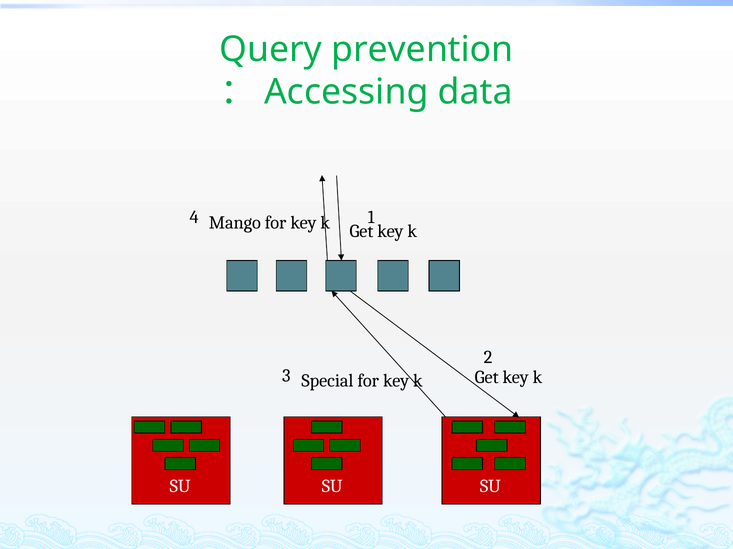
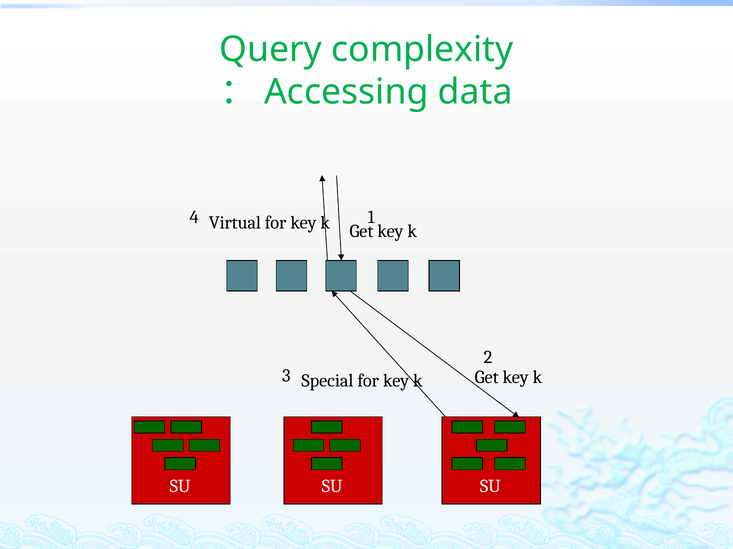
prevention: prevention -> complexity
Mango: Mango -> Virtual
